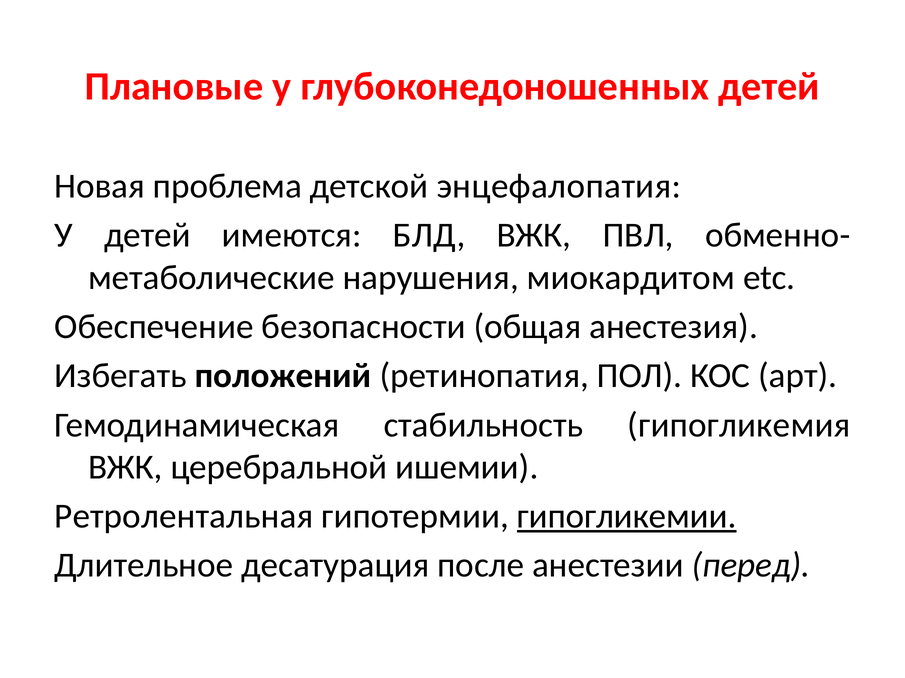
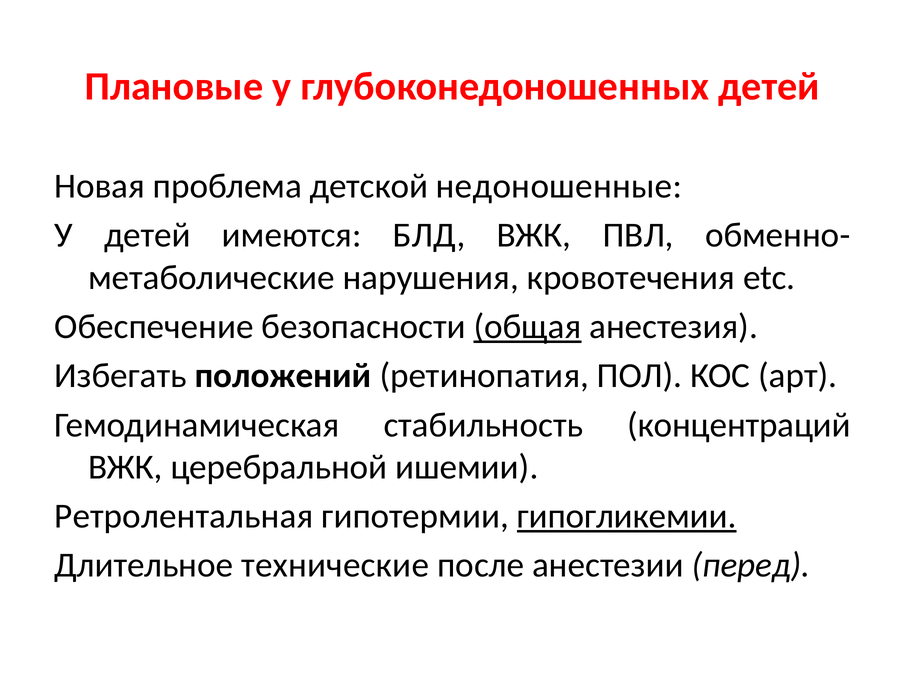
энцефалопатия: энцефалопатия -> недоношенные
миокардитом: миокардитом -> кровотечения
общая underline: none -> present
гипогликемия: гипогликемия -> концентраций
десатурация: десатурация -> технические
